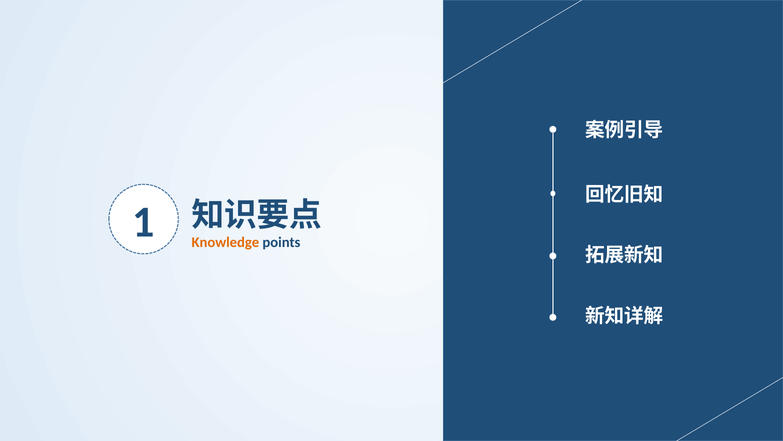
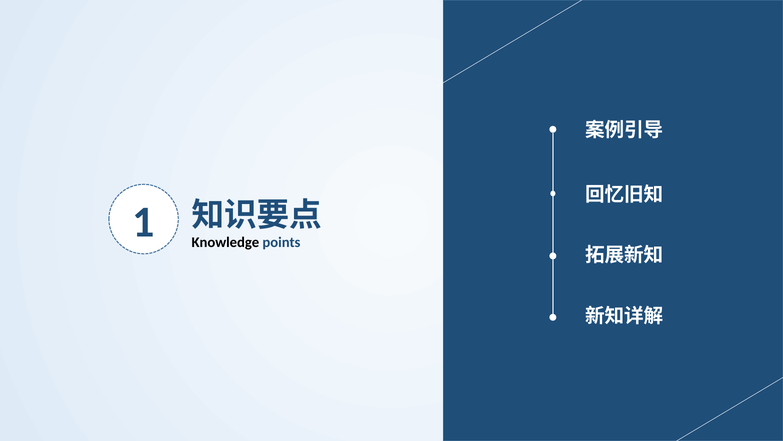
Knowledge colour: orange -> black
